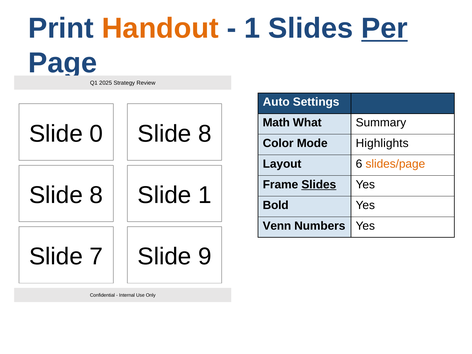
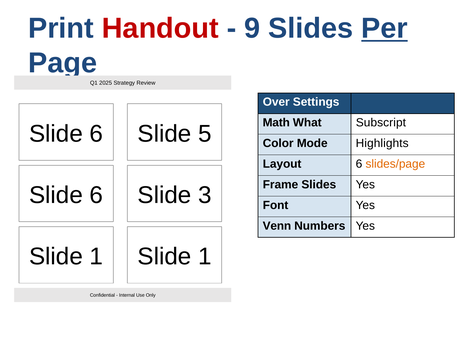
Handout colour: orange -> red
1 at (252, 28): 1 -> 9
Auto: Auto -> Over
Summary: Summary -> Subscript
0 at (96, 134): 0 -> 6
8 at (205, 134): 8 -> 5
Slides at (319, 185) underline: present -> none
8 at (96, 195): 8 -> 6
Slide 1: 1 -> 3
Bold: Bold -> Font
7 at (96, 257): 7 -> 1
9 at (205, 257): 9 -> 1
